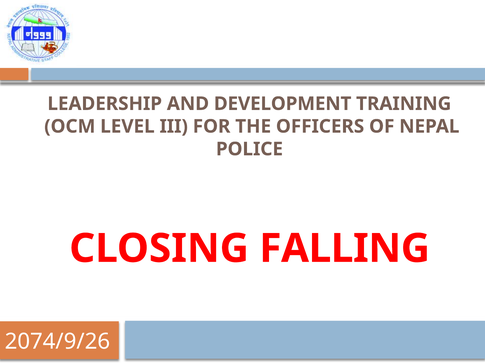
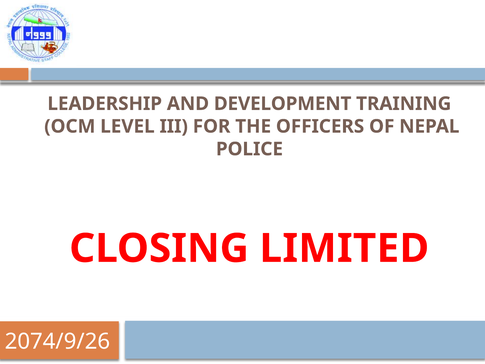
FALLING: FALLING -> LIMITED
